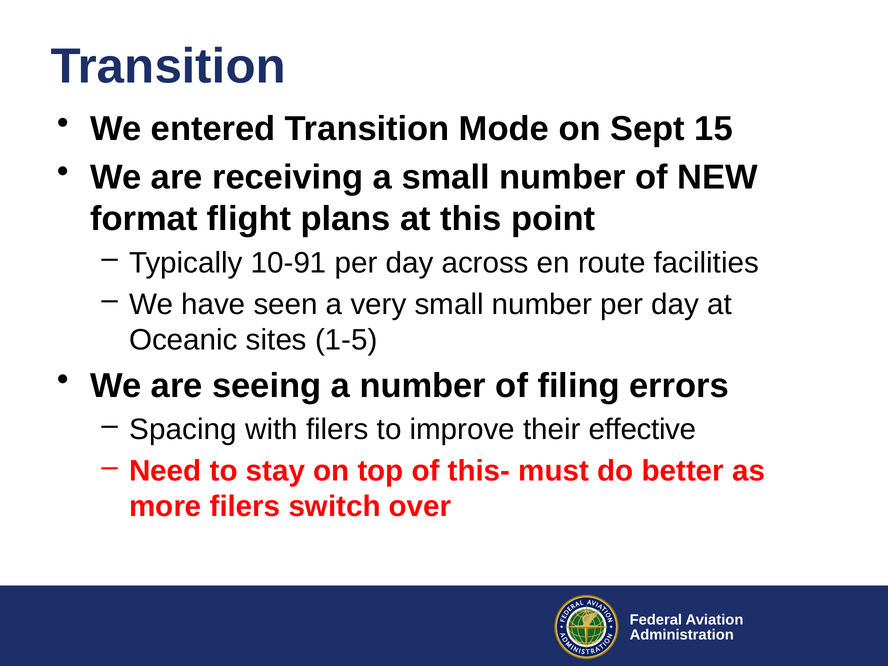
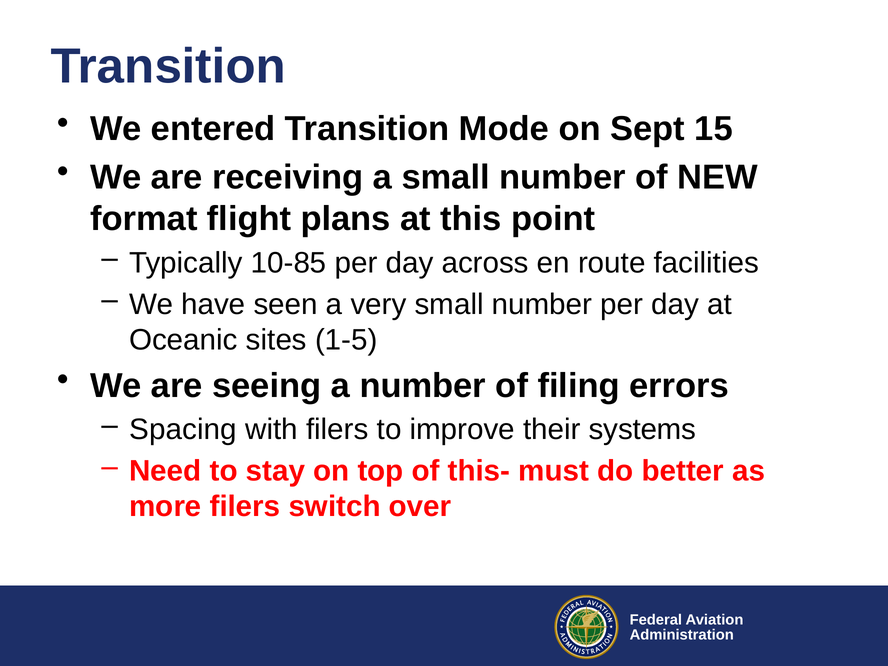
10-91: 10-91 -> 10-85
effective: effective -> systems
